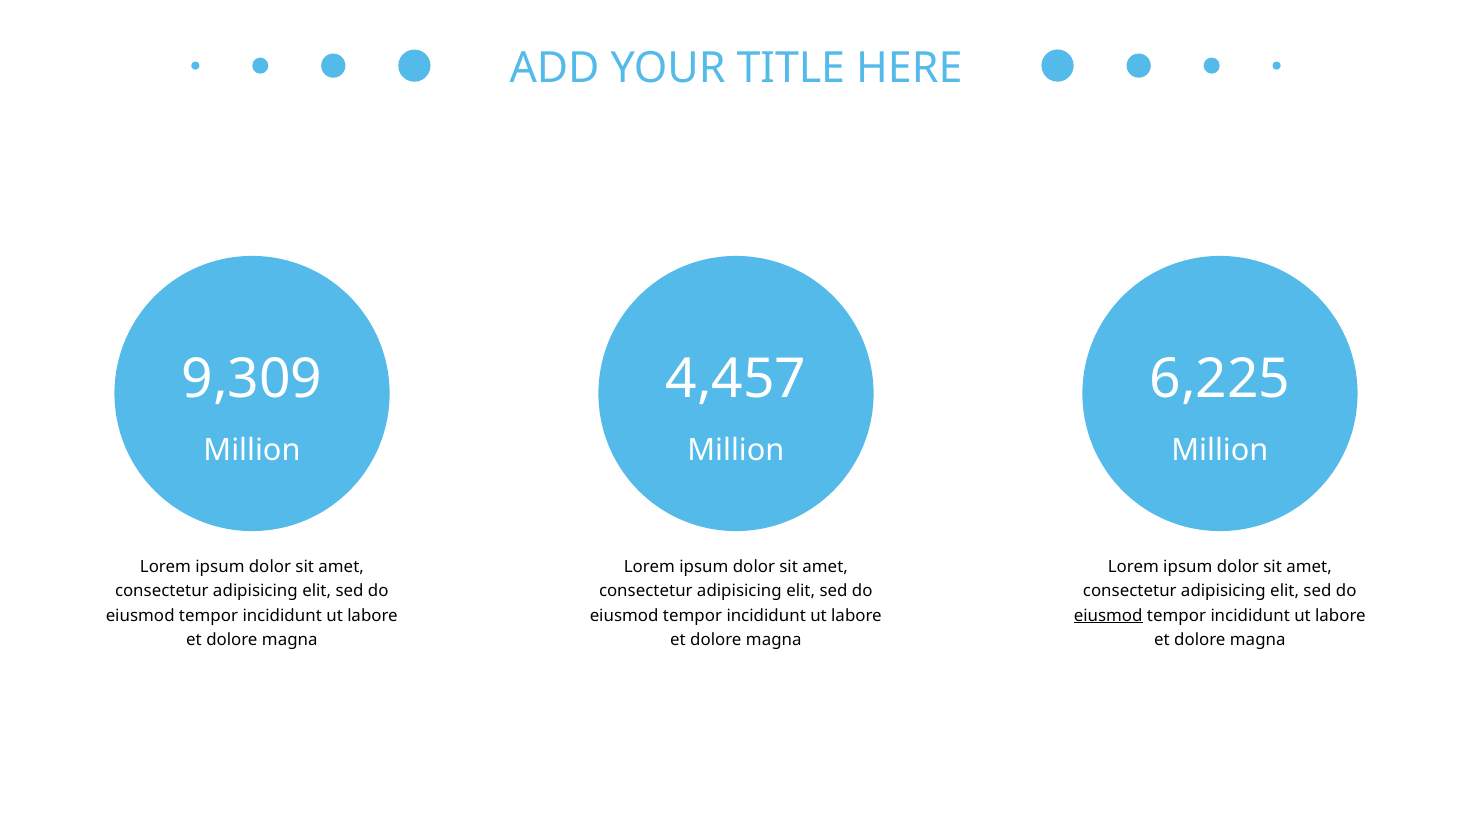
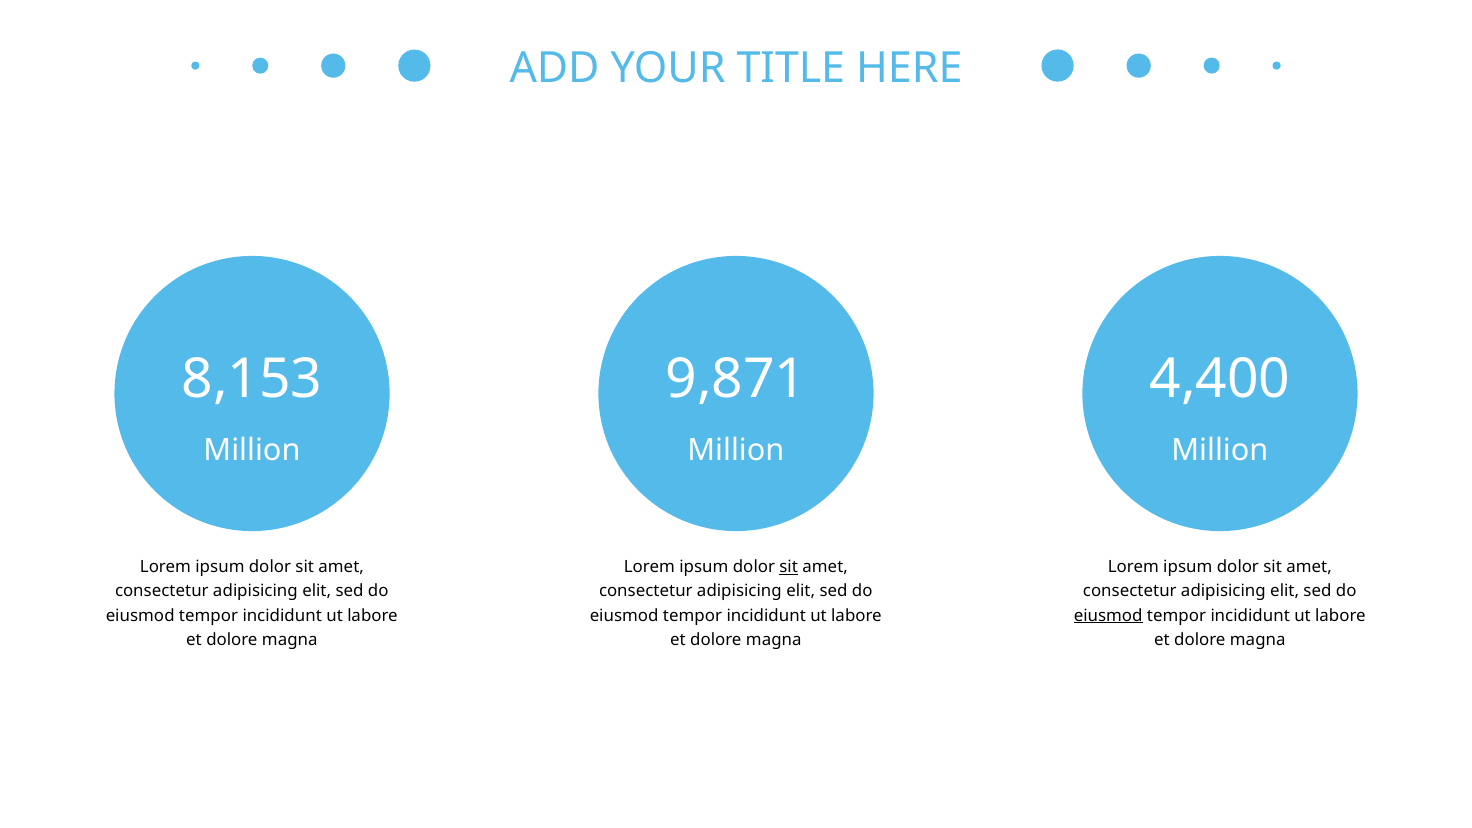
9,309: 9,309 -> 8,153
4,457: 4,457 -> 9,871
6,225: 6,225 -> 4,400
sit at (789, 567) underline: none -> present
